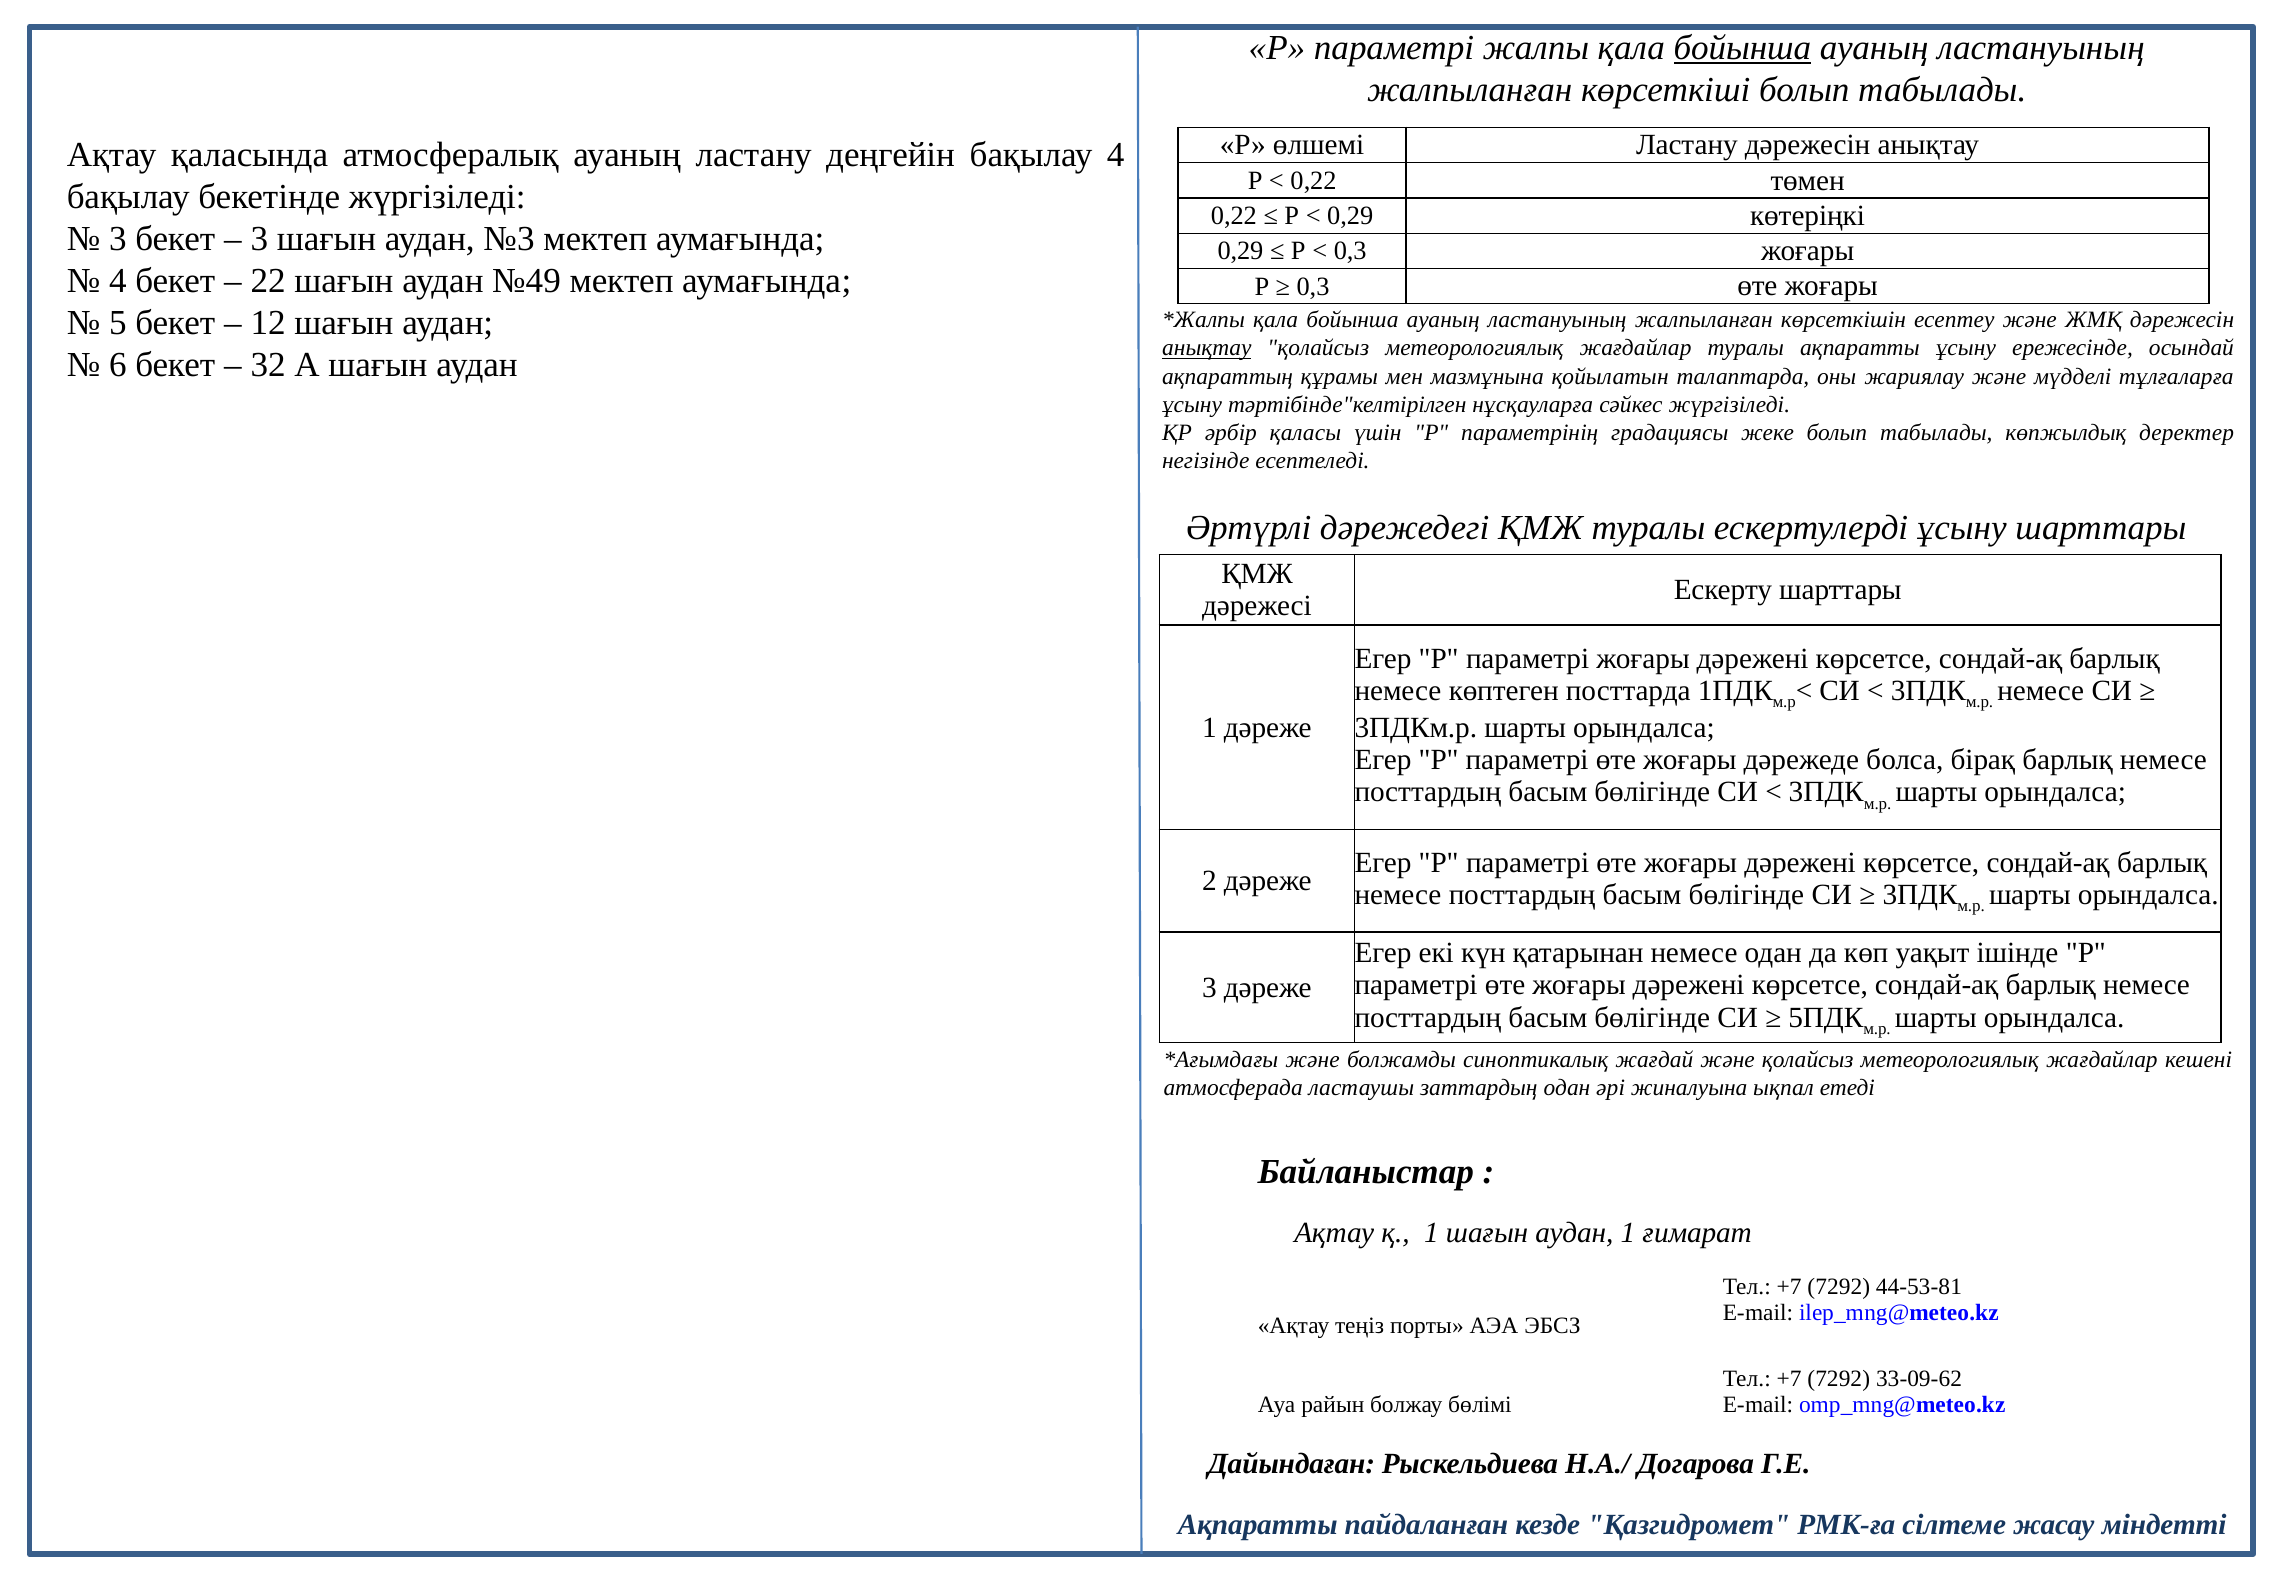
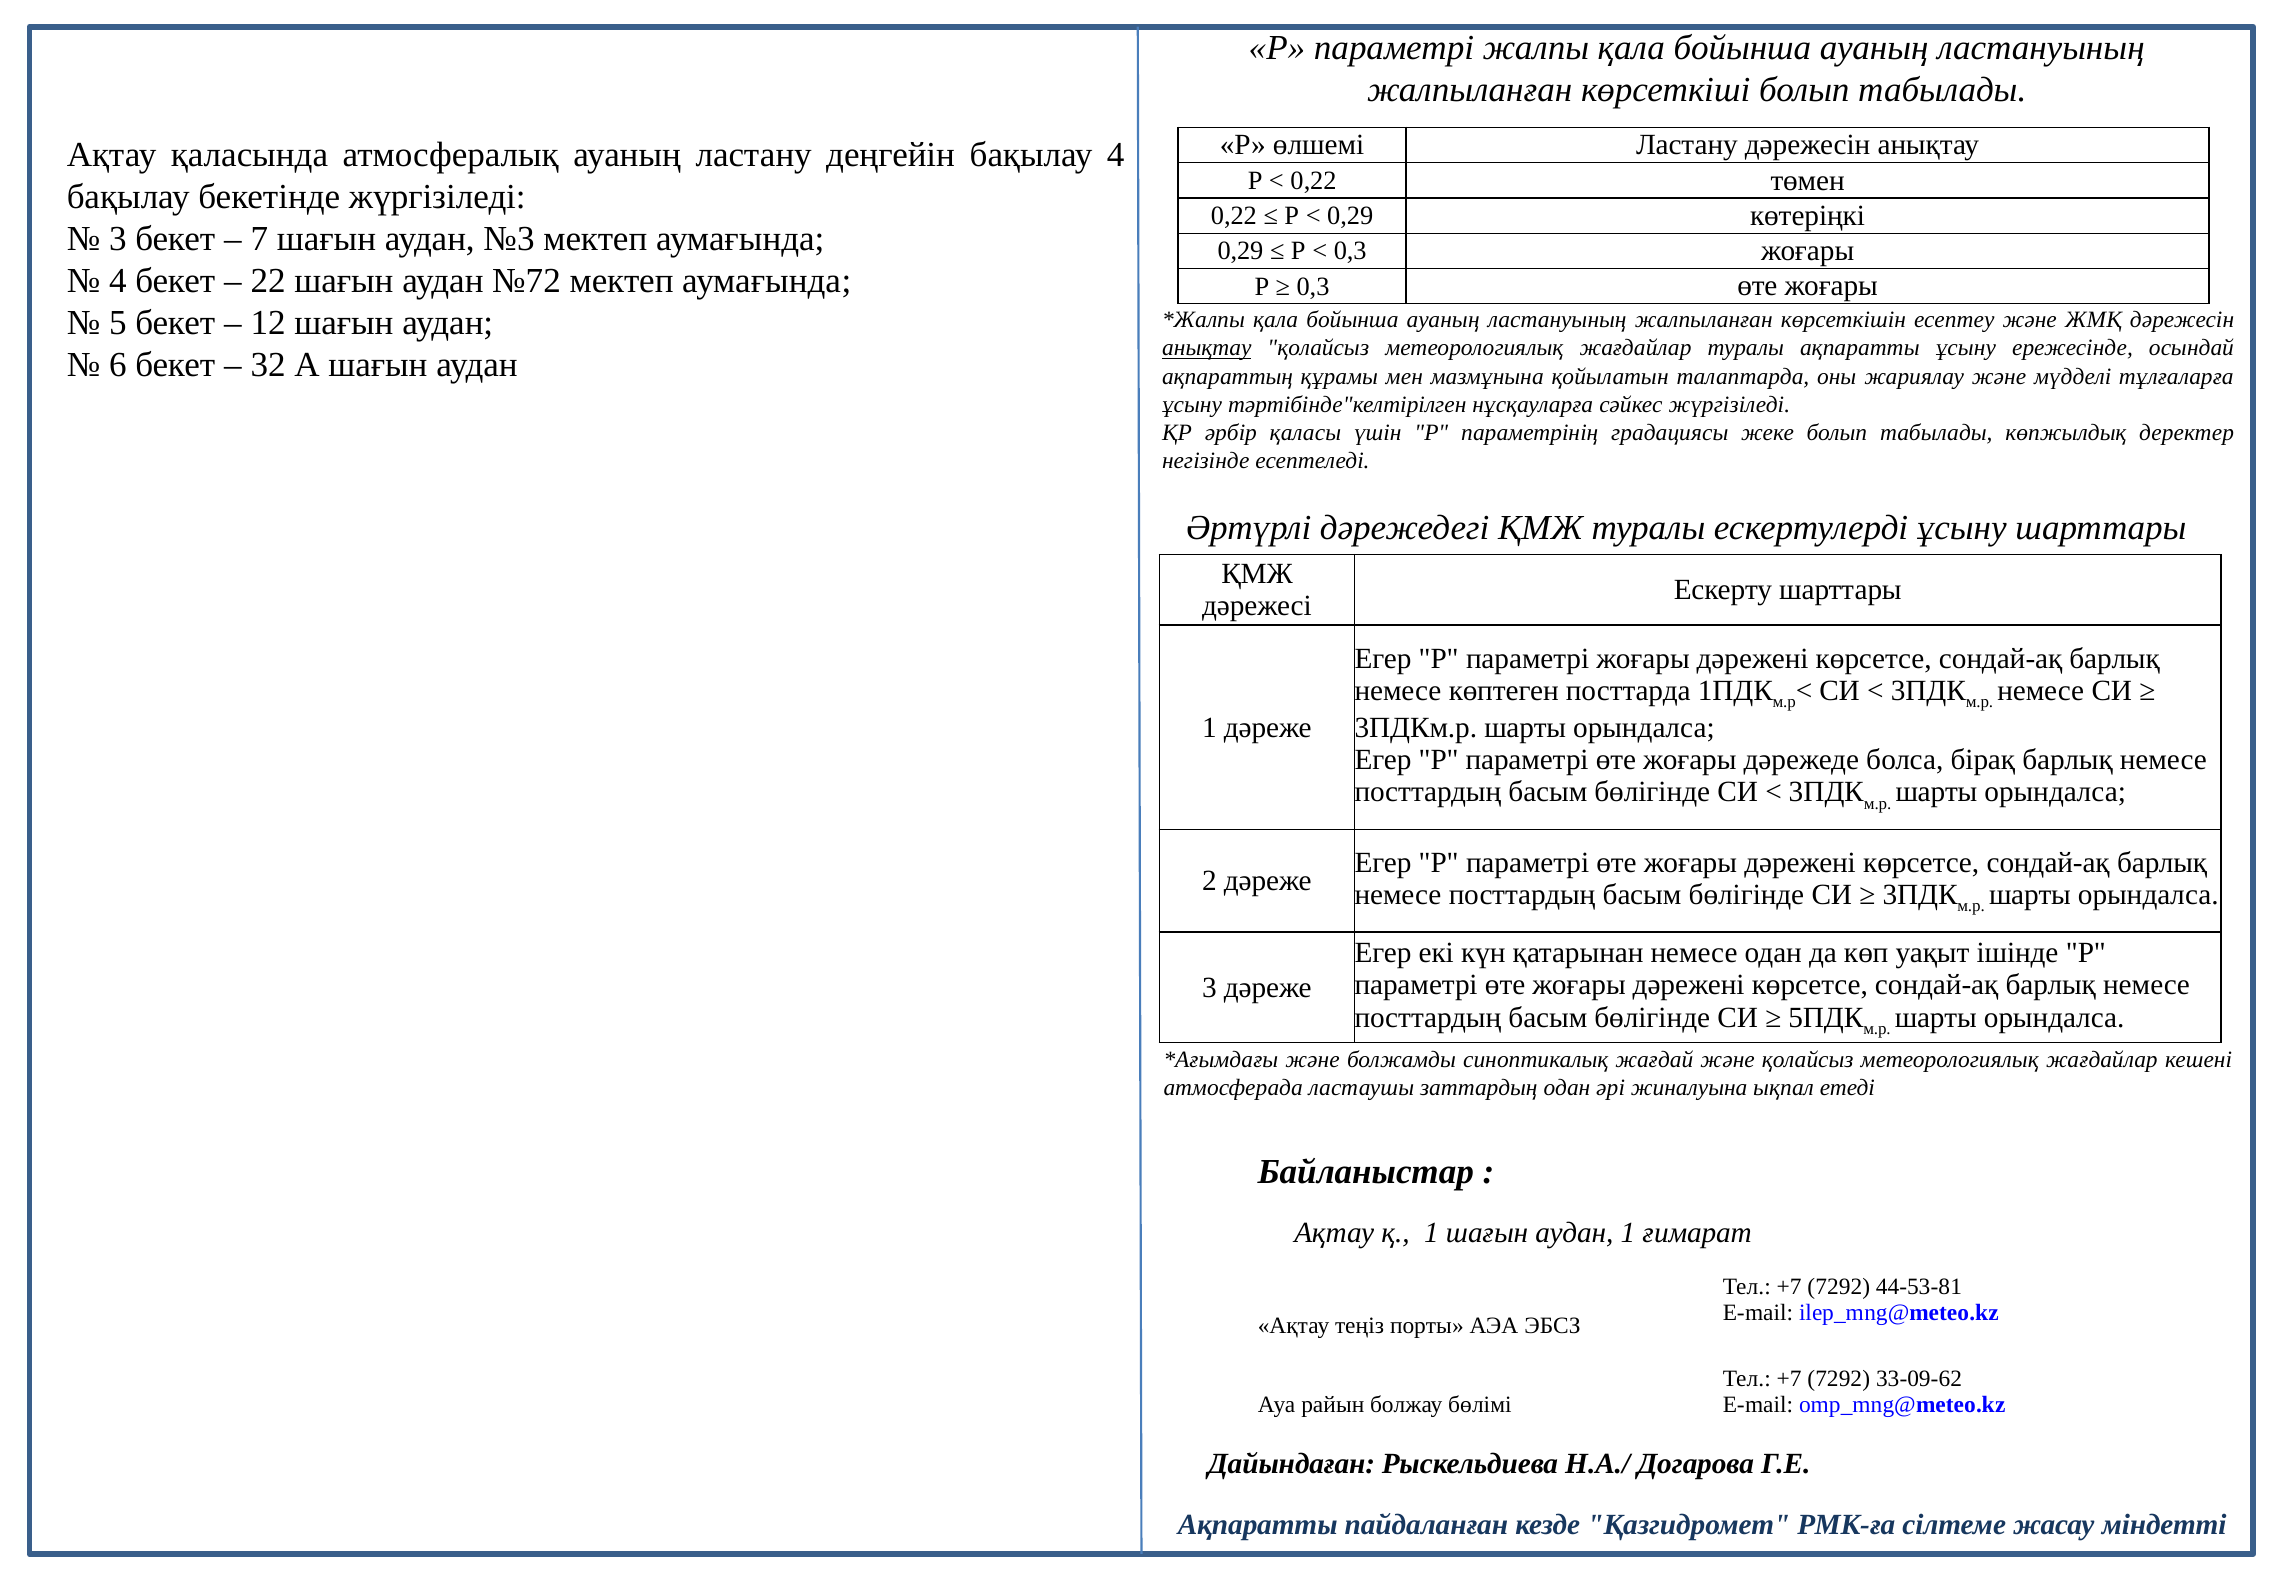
бойынша at (1742, 48) underline: present -> none
3 at (259, 239): 3 -> 7
№49: №49 -> №72
